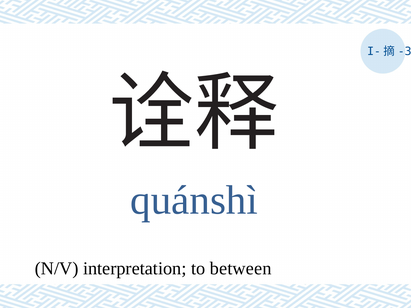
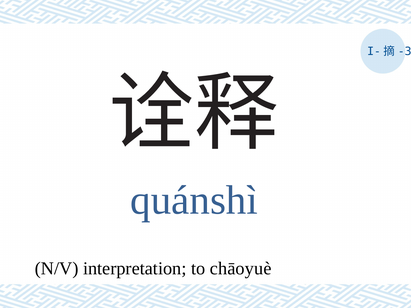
between: between -> chāoyuè
